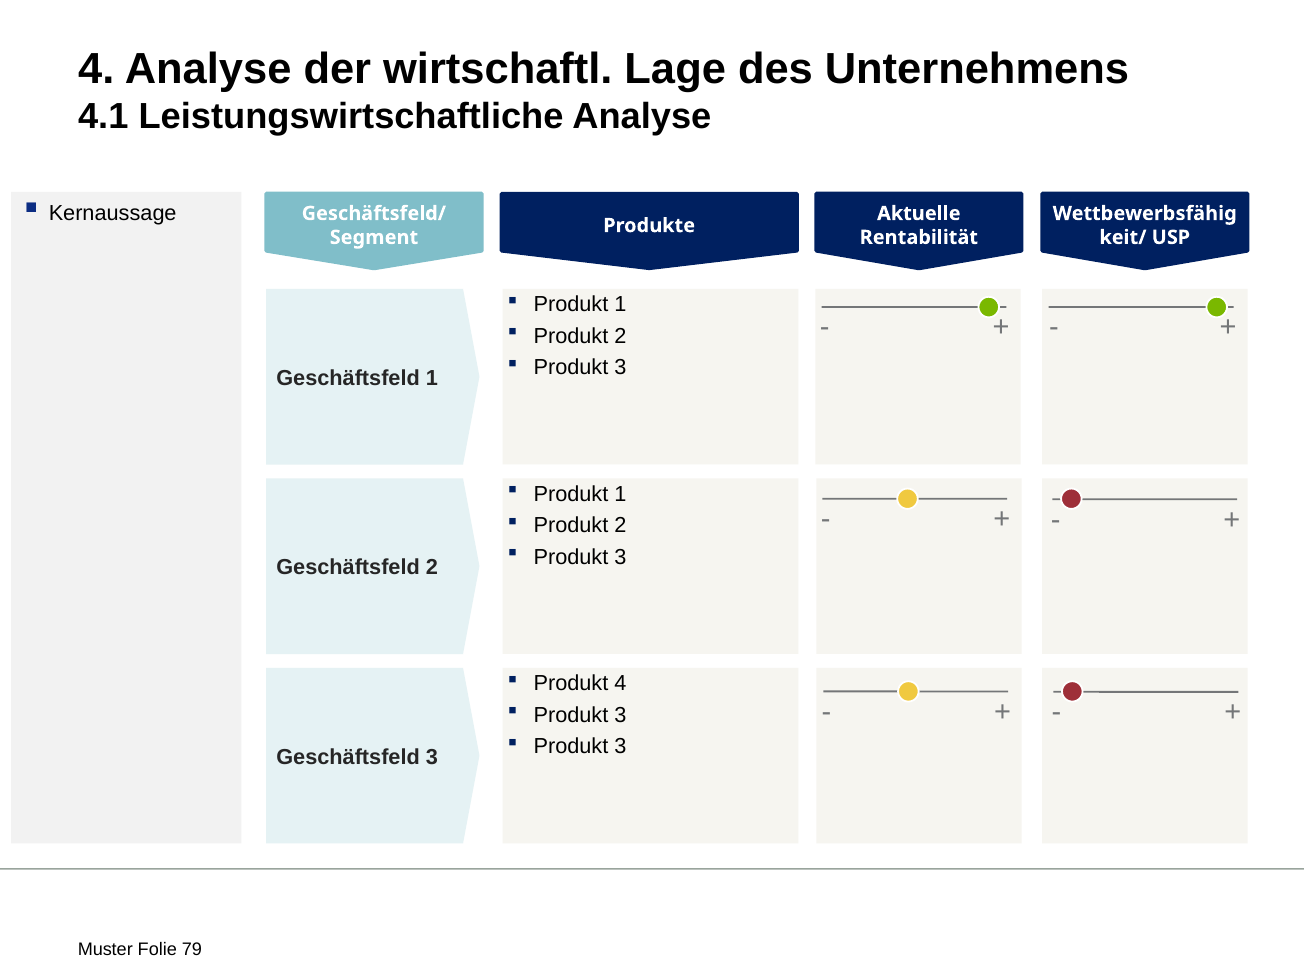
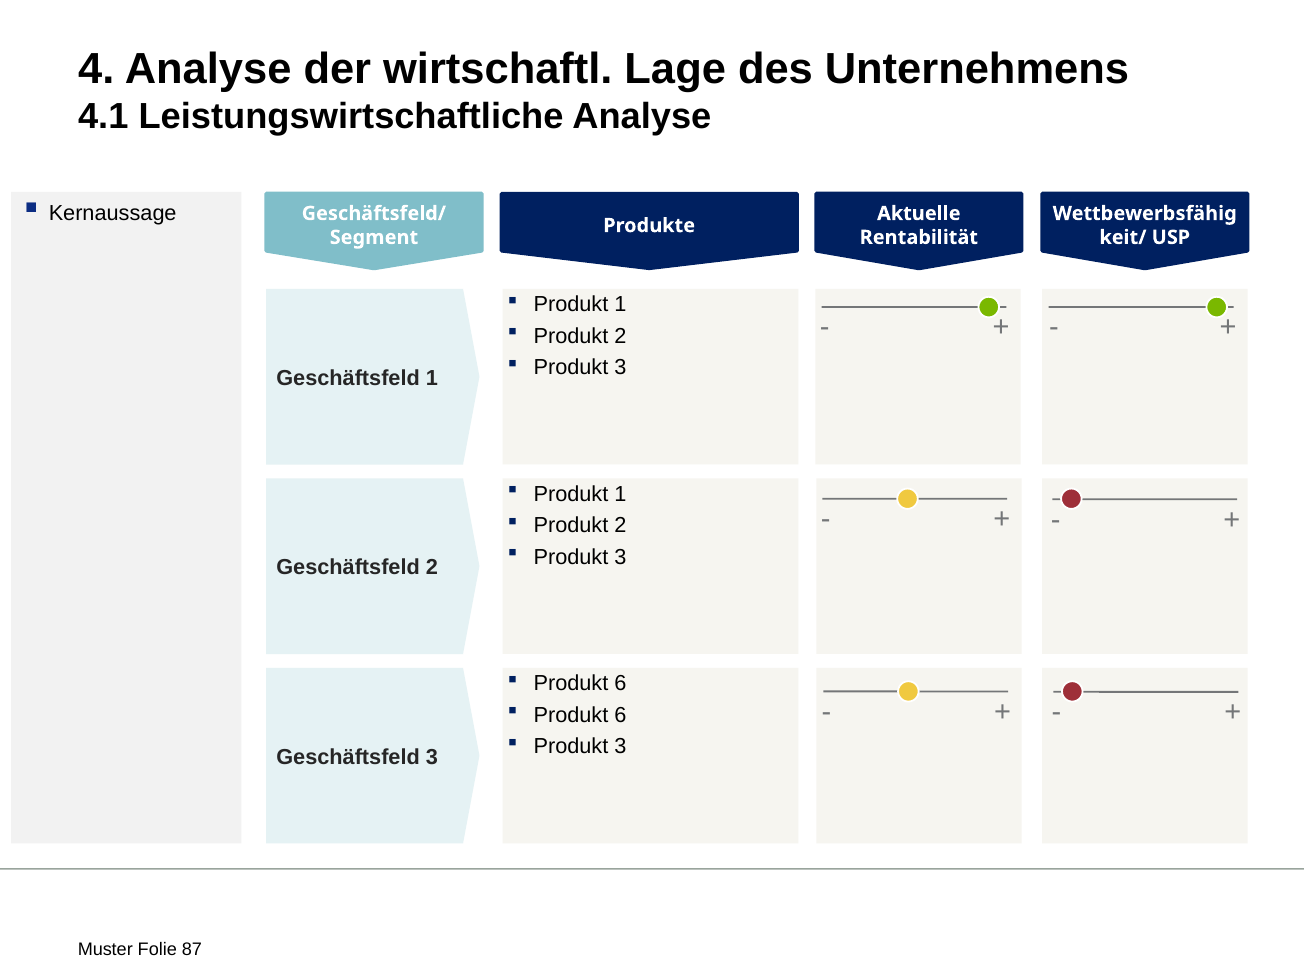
4 at (620, 683): 4 -> 6
3 at (620, 715): 3 -> 6
79: 79 -> 87
